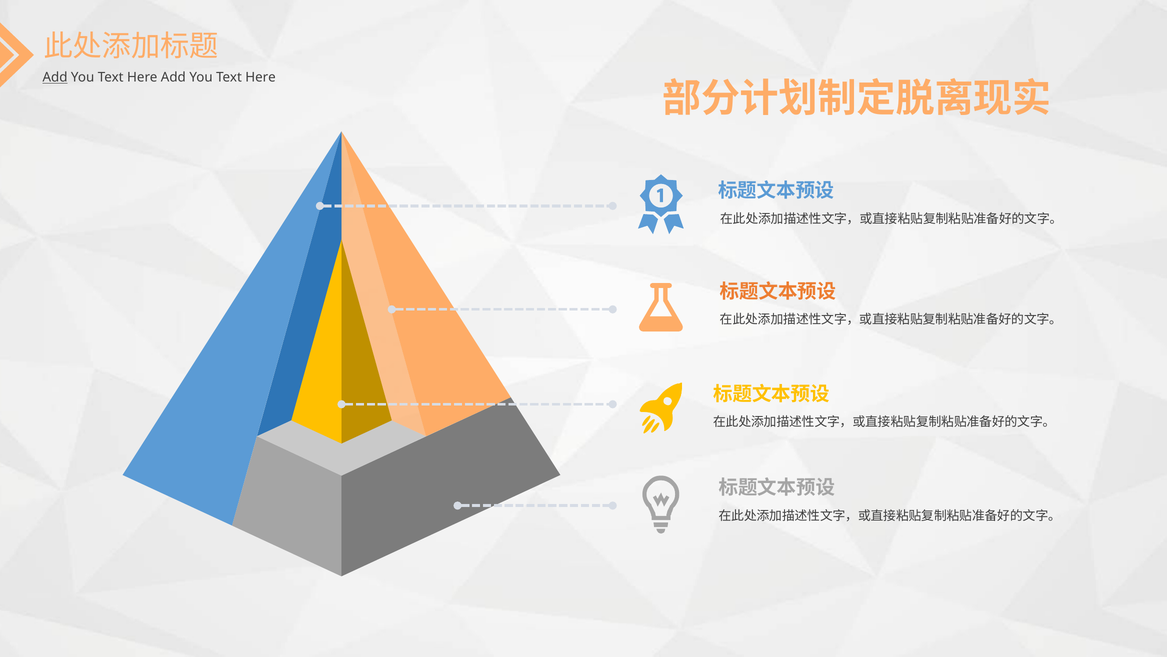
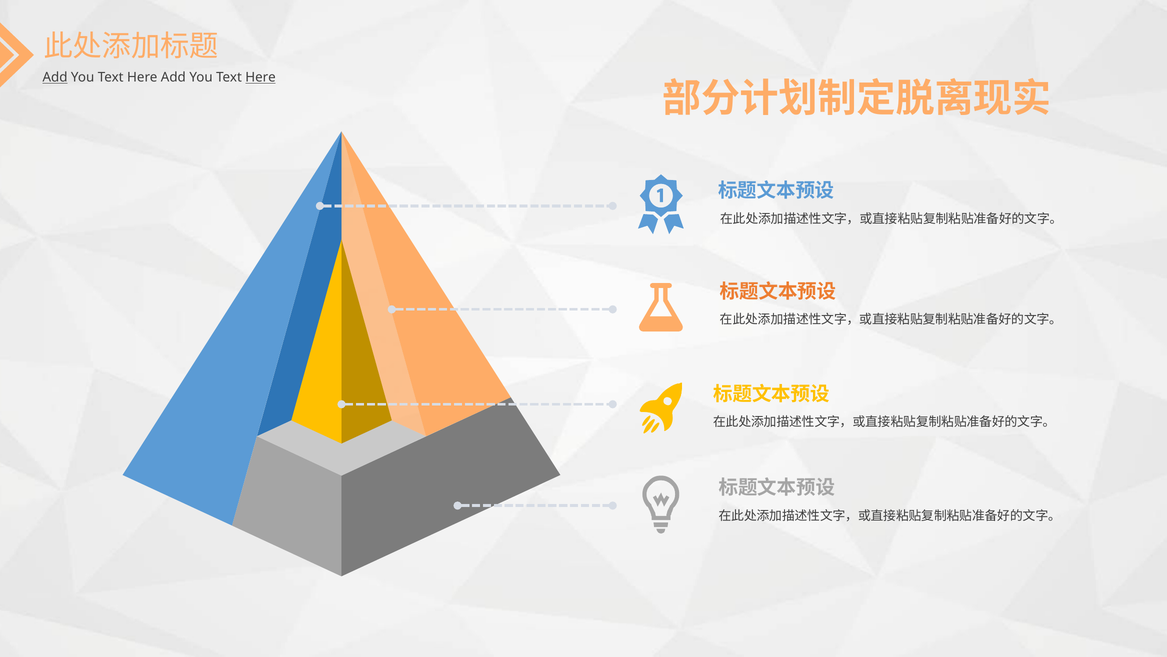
Here at (261, 77) underline: none -> present
